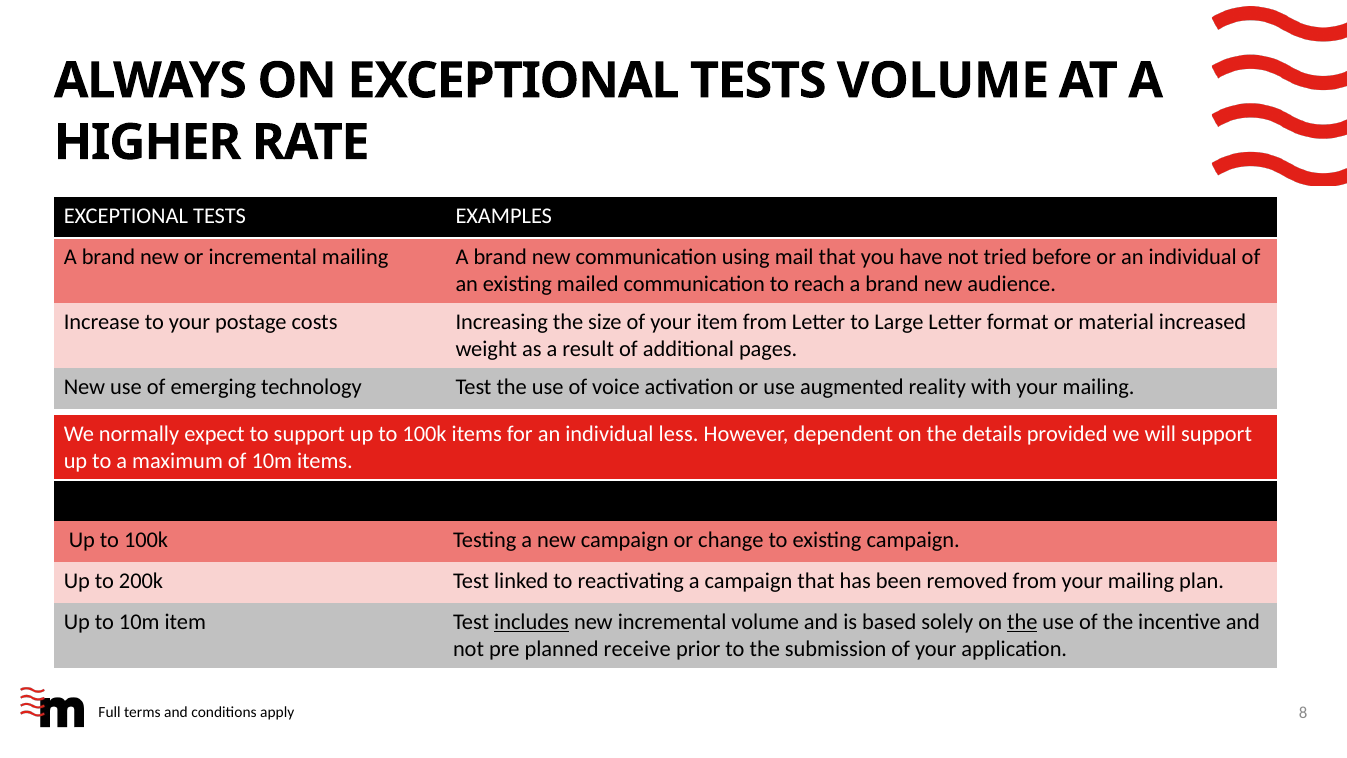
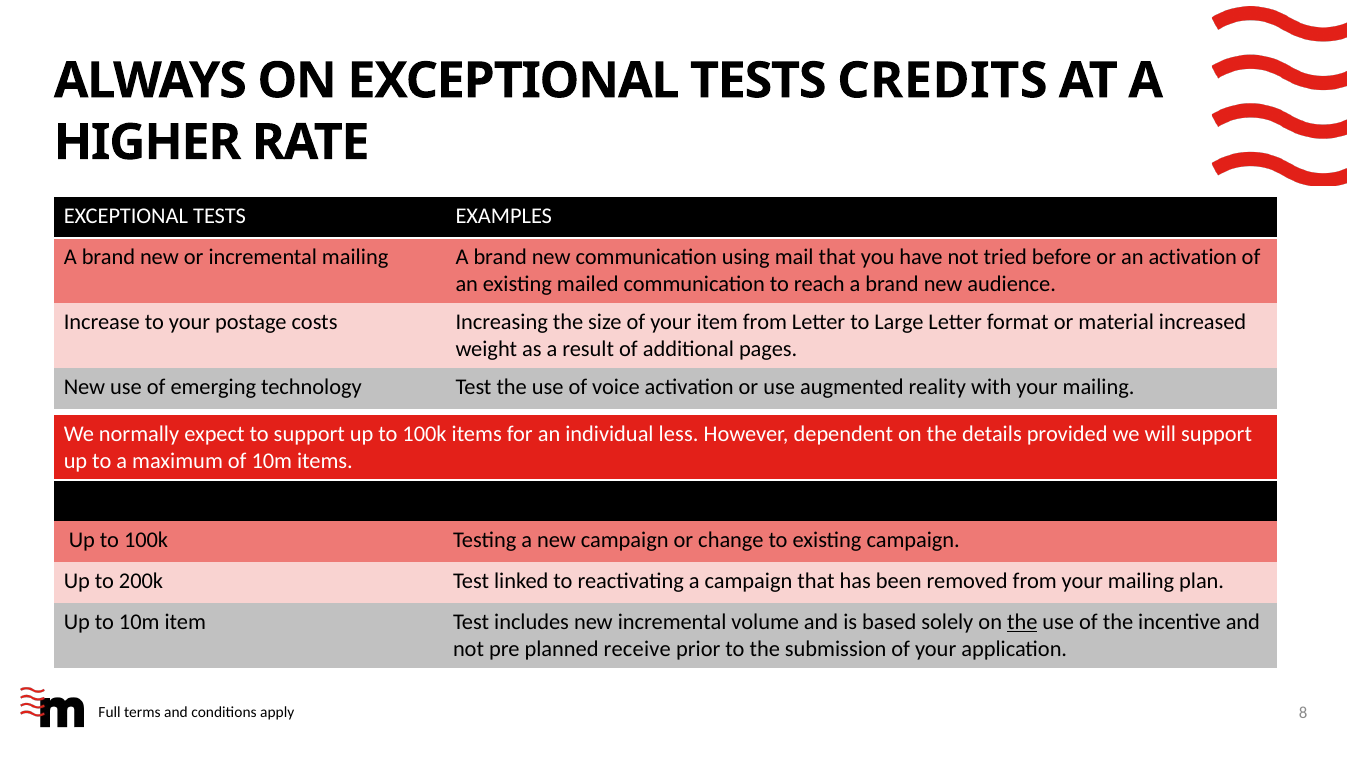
TESTS VOLUME: VOLUME -> CREDITS
or an individual: individual -> activation
includes underline: present -> none
